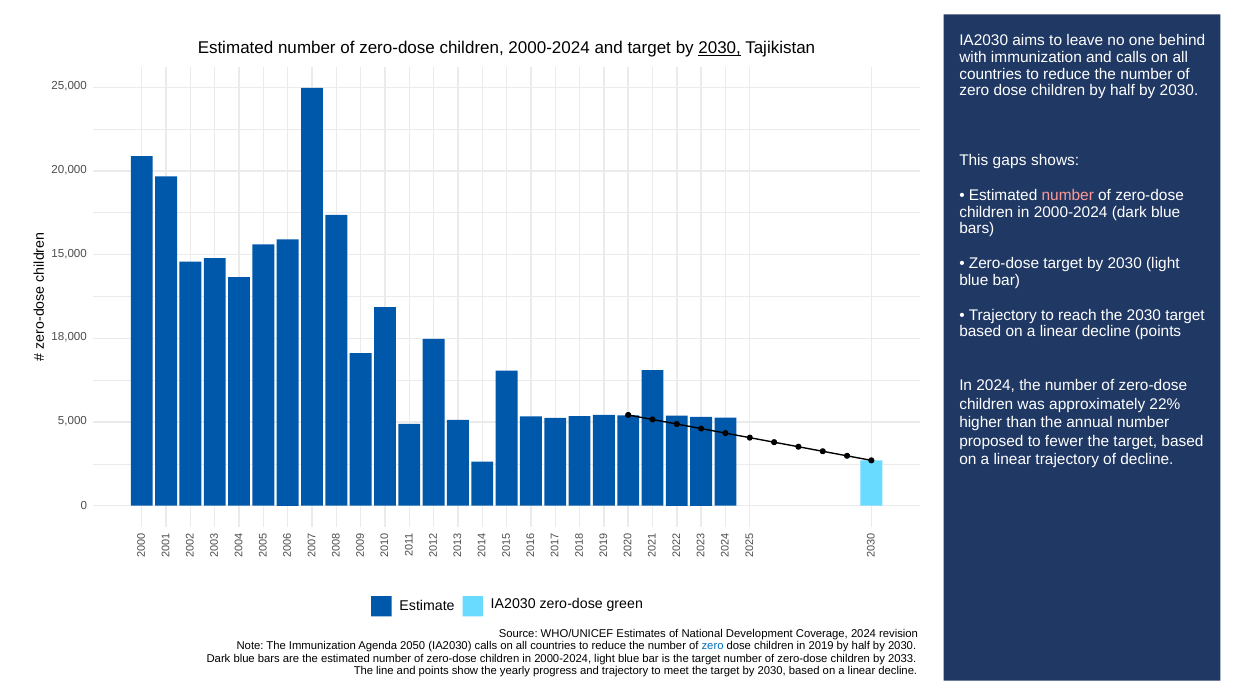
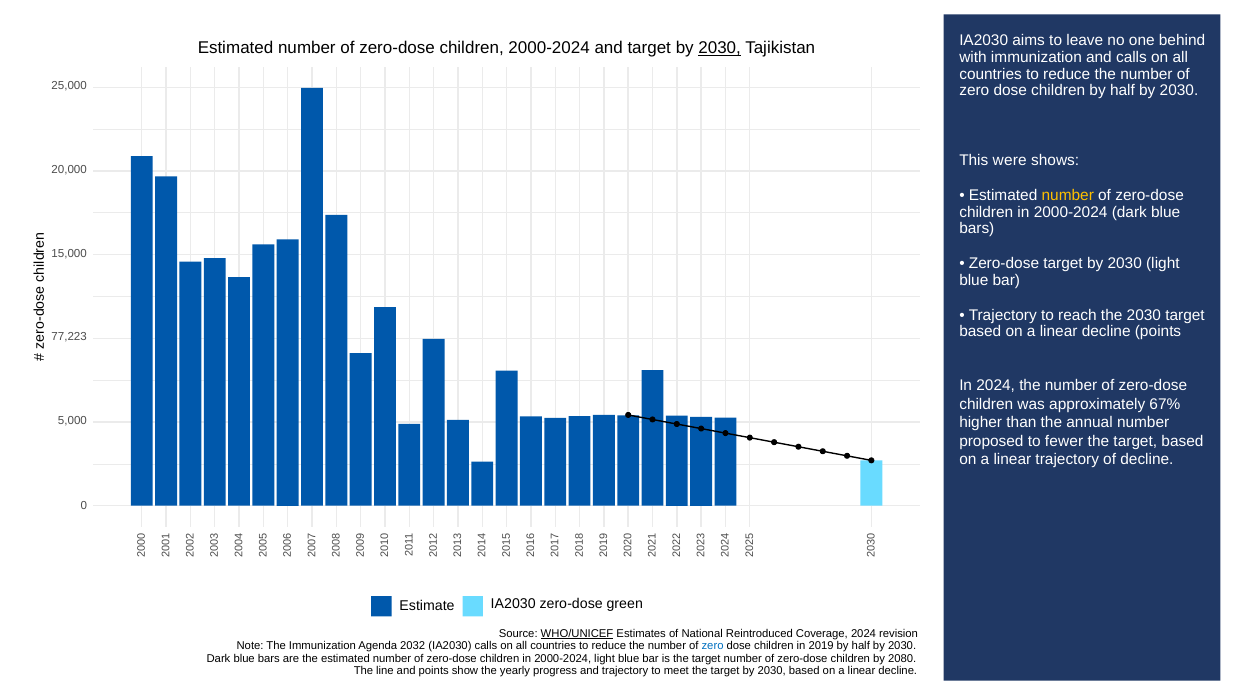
gaps: gaps -> were
number at (1068, 195) colour: pink -> yellow
18,000: 18,000 -> 77,223
22%: 22% -> 67%
WHO/UNICEF underline: none -> present
Development: Development -> Reintroduced
2050: 2050 -> 2032
2033: 2033 -> 2080
